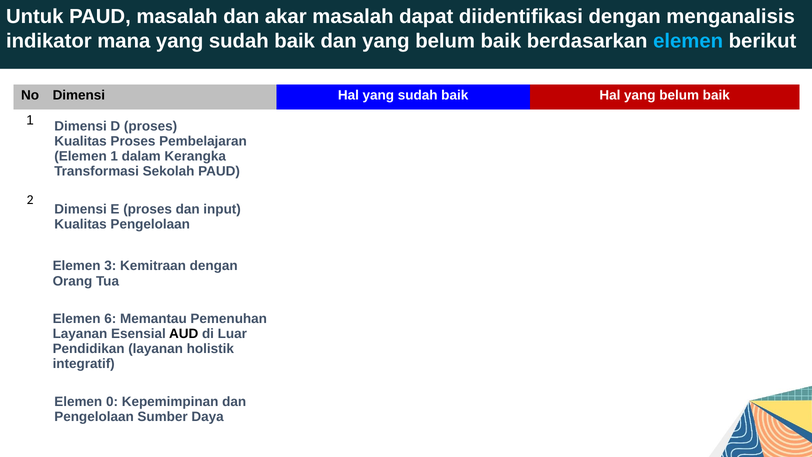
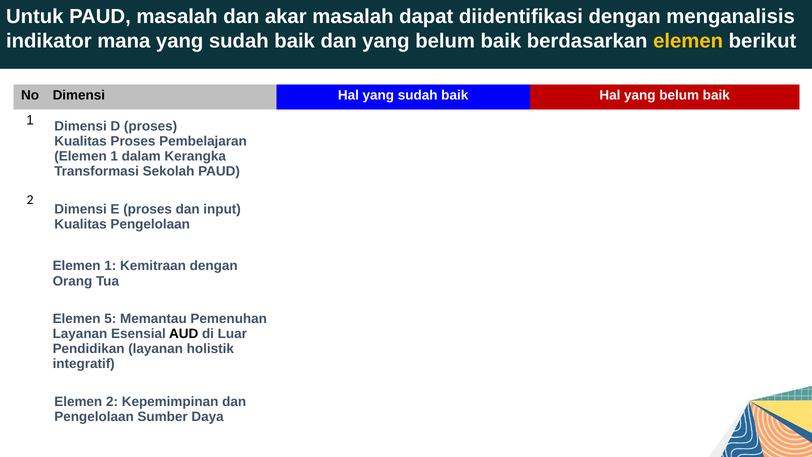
elemen at (688, 41) colour: light blue -> yellow
3 at (110, 266): 3 -> 1
6: 6 -> 5
Elemen 0: 0 -> 2
